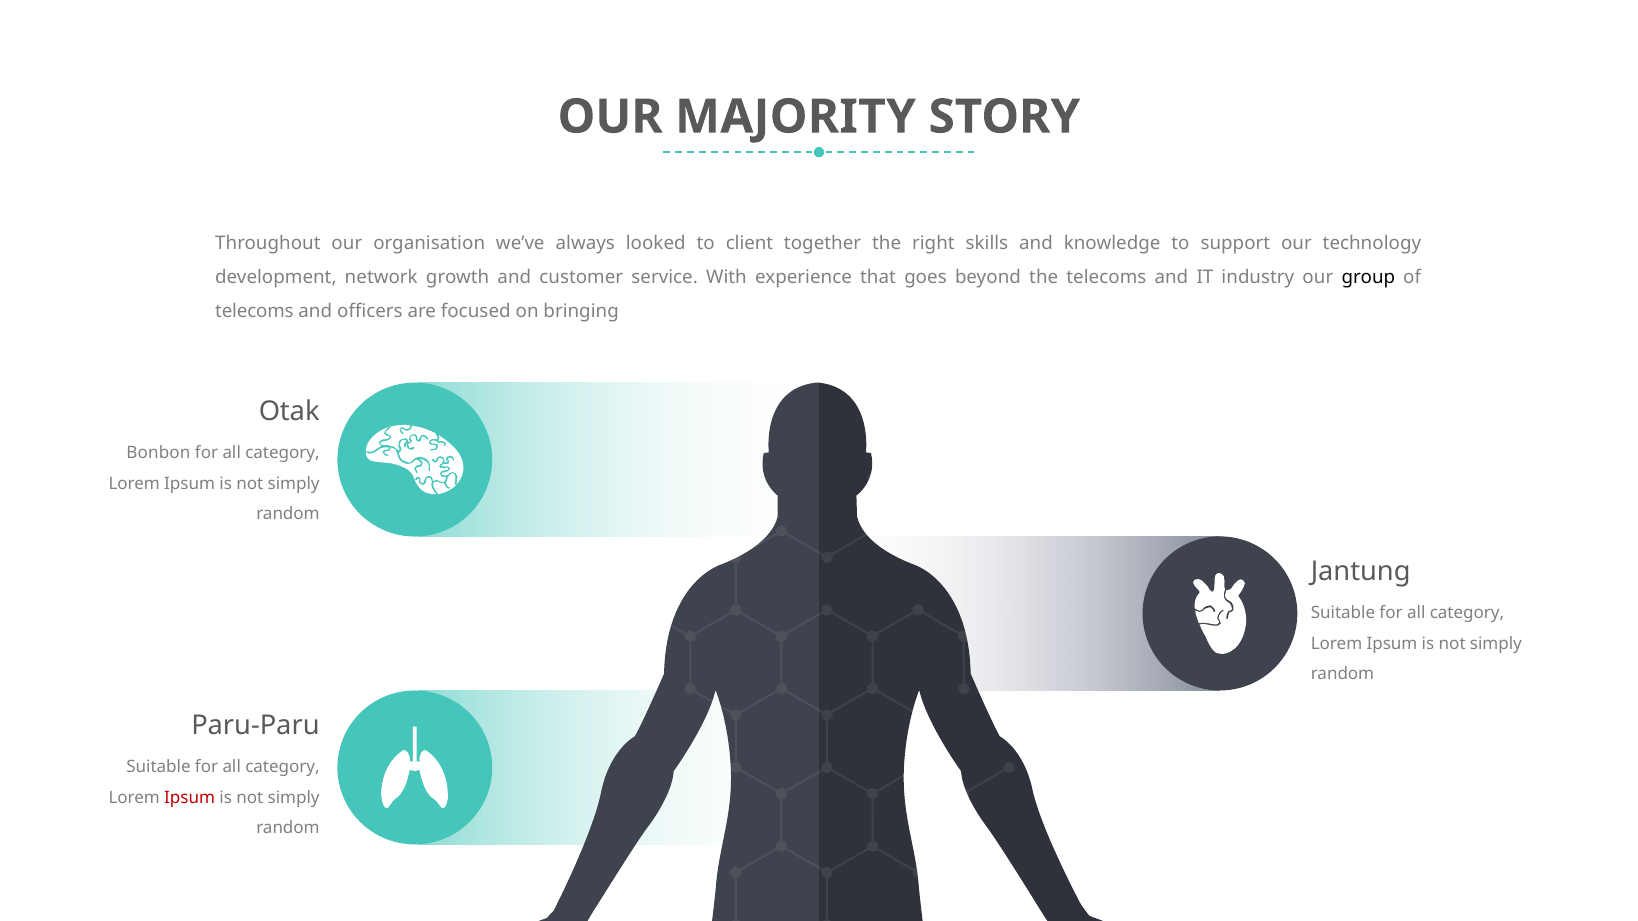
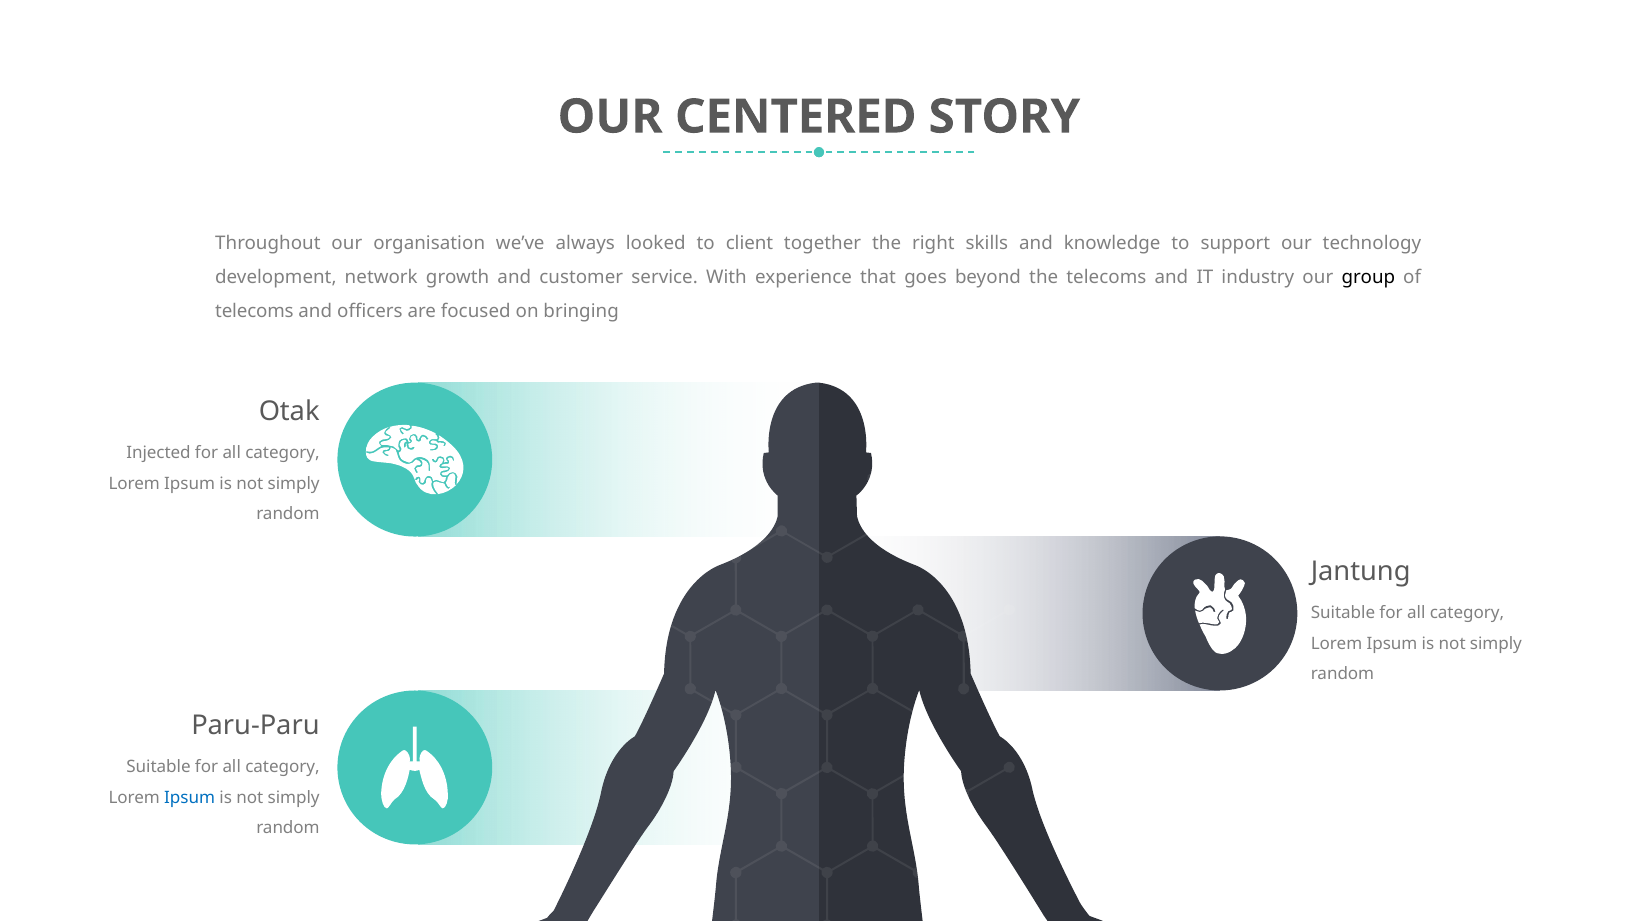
MAJORITY: MAJORITY -> CENTERED
Bonbon: Bonbon -> Injected
Ipsum at (190, 798) colour: red -> blue
